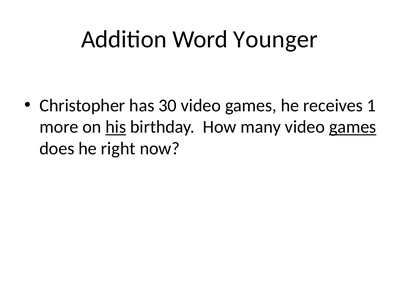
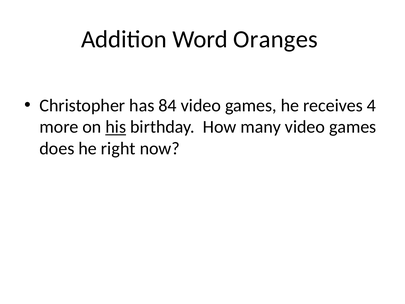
Younger: Younger -> Oranges
30: 30 -> 84
1: 1 -> 4
games at (353, 127) underline: present -> none
